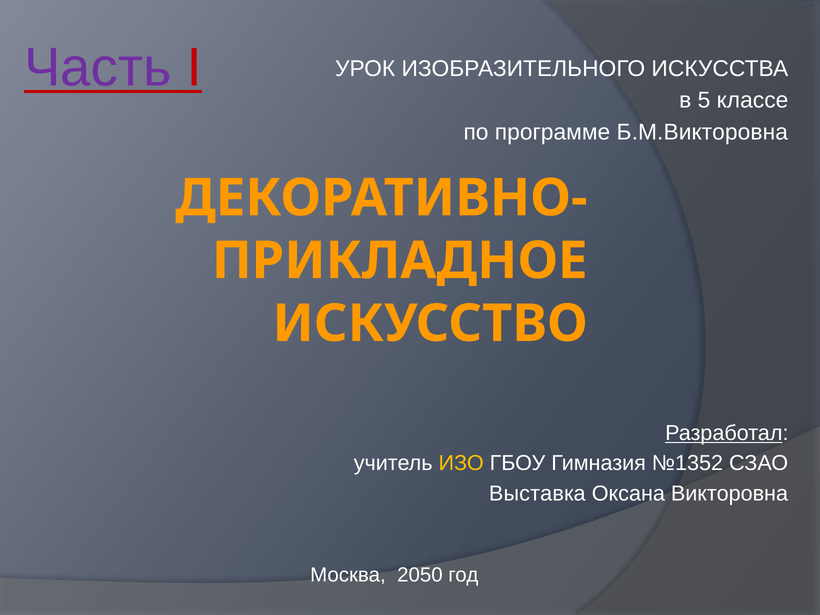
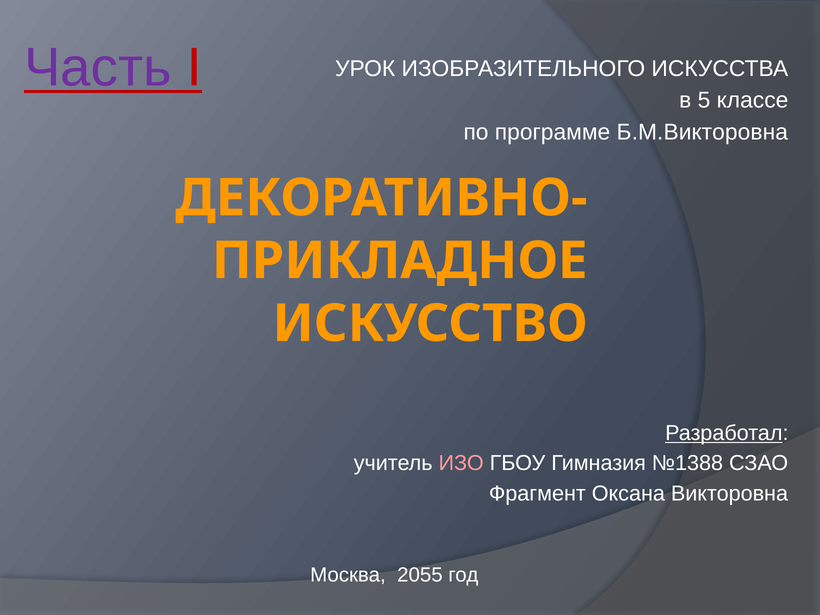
ИЗО colour: yellow -> pink
№1352: №1352 -> №1388
Выставка: Выставка -> Фрагмент
2050: 2050 -> 2055
